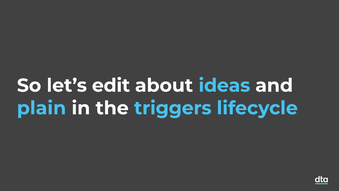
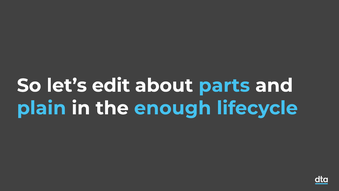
ideas: ideas -> parts
triggers: triggers -> enough
